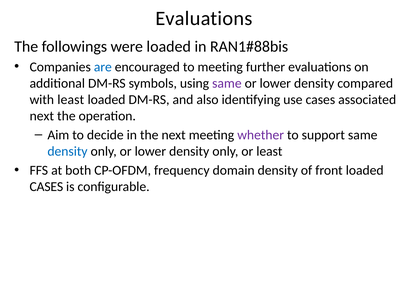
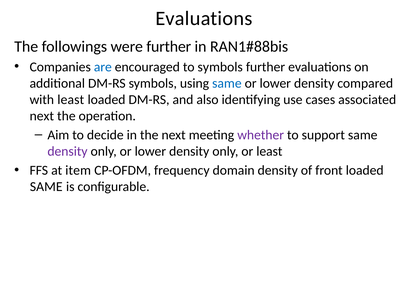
were loaded: loaded -> further
to meeting: meeting -> symbols
same at (227, 83) colour: purple -> blue
density at (67, 151) colour: blue -> purple
both: both -> item
CASES at (46, 187): CASES -> SAME
